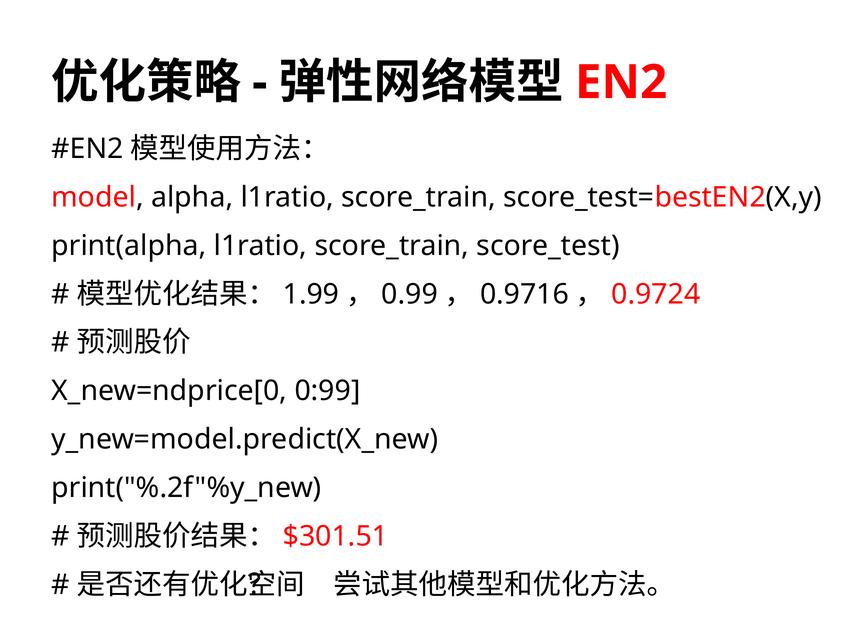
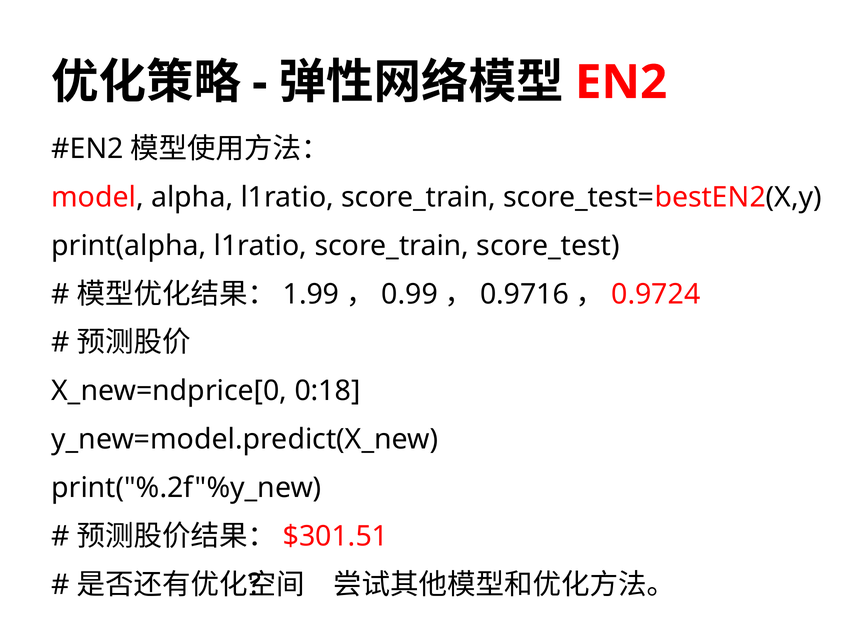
0:99: 0:99 -> 0:18
